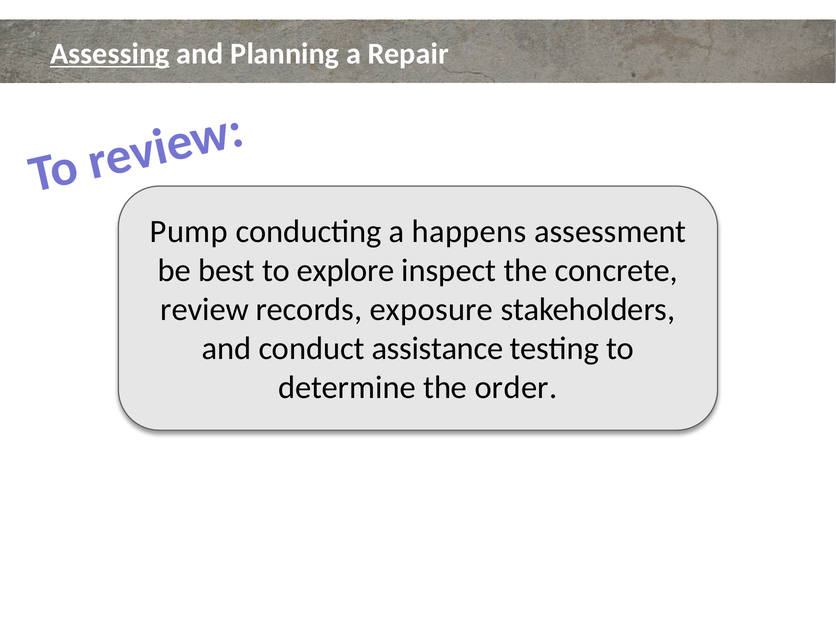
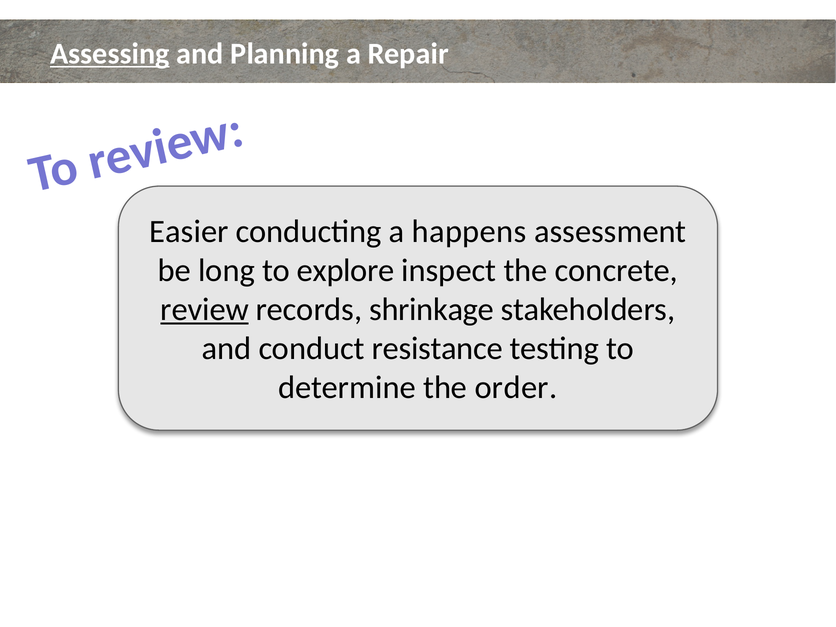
Pump: Pump -> Easier
best: best -> long
review underline: none -> present
exposure: exposure -> shrinkage
assistance: assistance -> resistance
